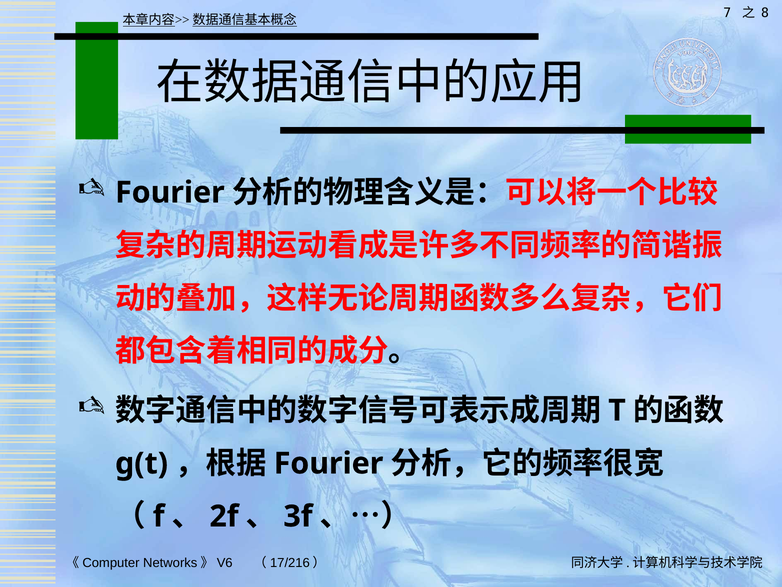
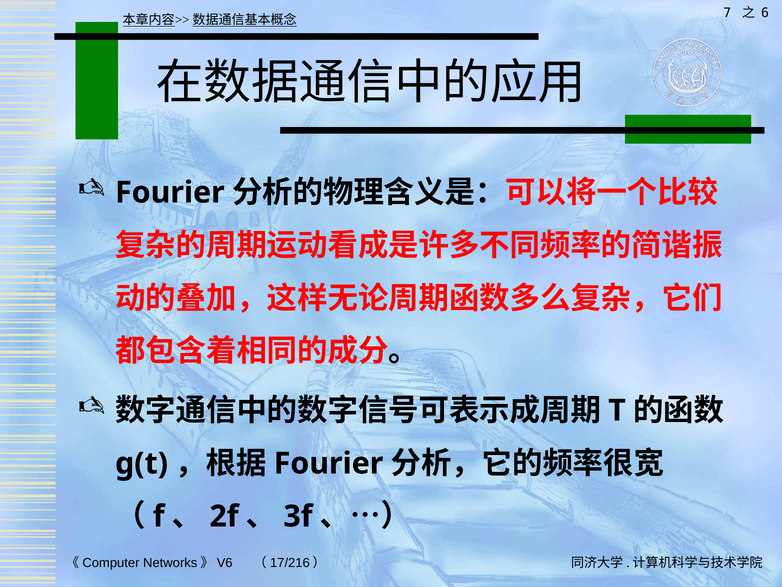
8: 8 -> 6
